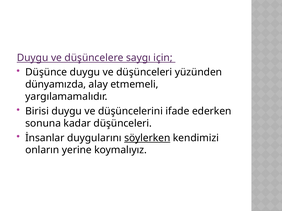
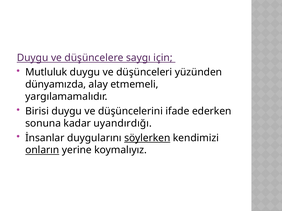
Düşünce: Düşünce -> Mutluluk
kadar düşünceleri: düşünceleri -> uyandırdığı
onların underline: none -> present
